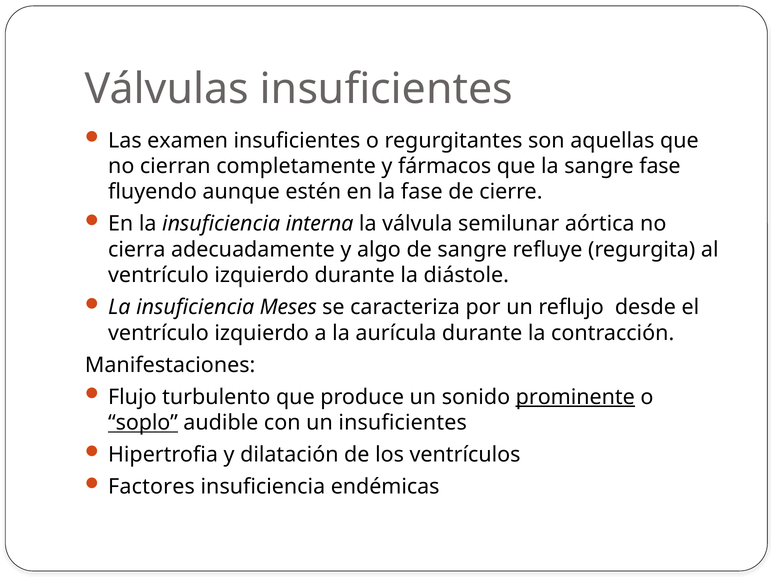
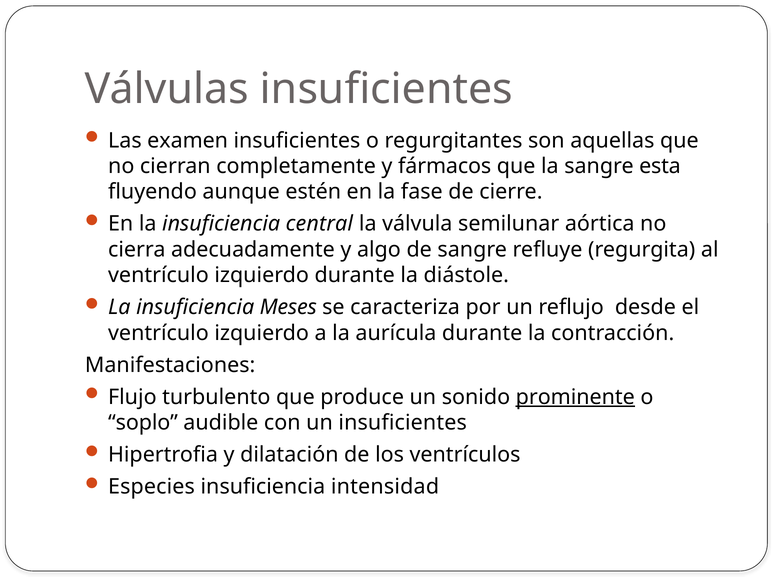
sangre fase: fase -> esta
interna: interna -> central
soplo underline: present -> none
Factores: Factores -> Especies
endémicas: endémicas -> intensidad
